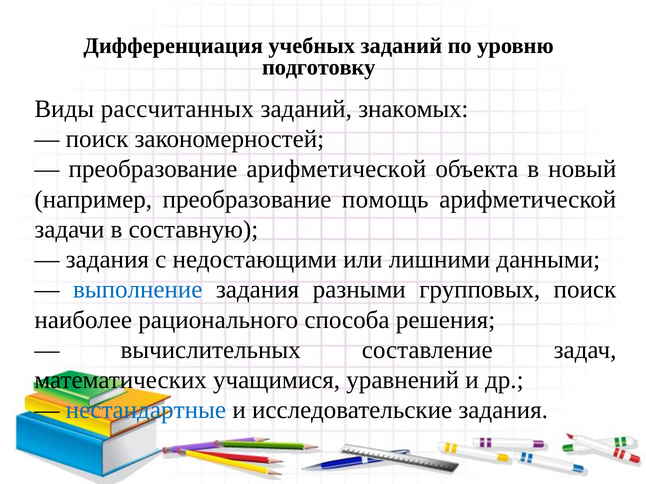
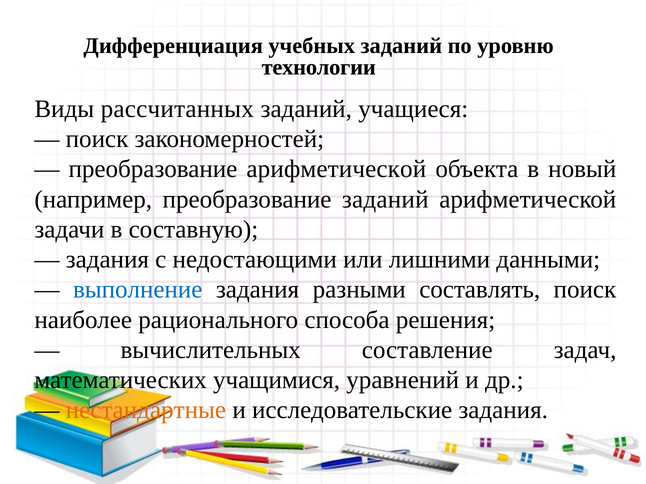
подготовку: подготовку -> технологии
знакомых: знакомых -> учащиеся
преобразование помощь: помощь -> заданий
групповых: групповых -> составлять
нестандартные colour: blue -> orange
